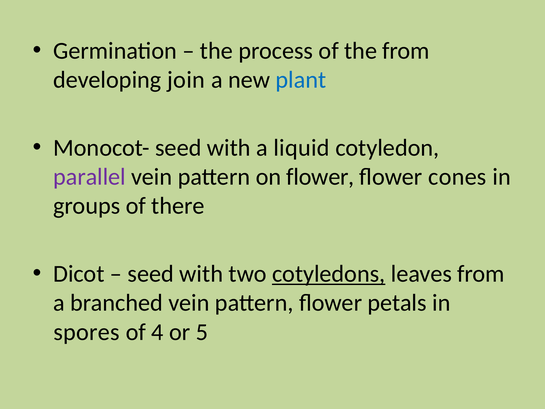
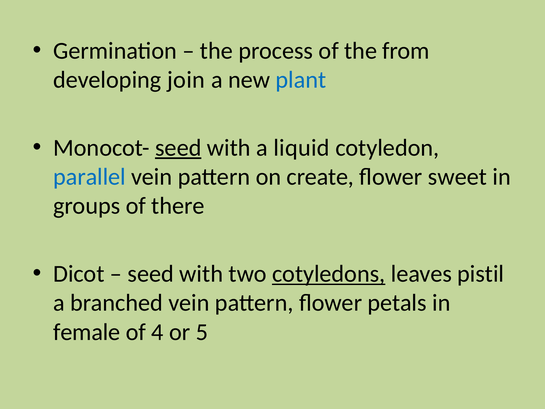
seed at (178, 148) underline: none -> present
parallel colour: purple -> blue
on flower: flower -> create
cones: cones -> sweet
leaves from: from -> pistil
spores: spores -> female
